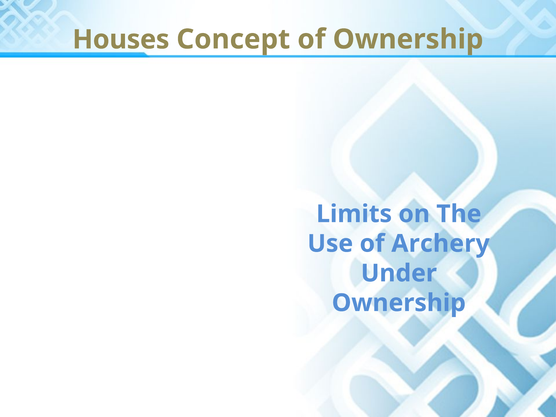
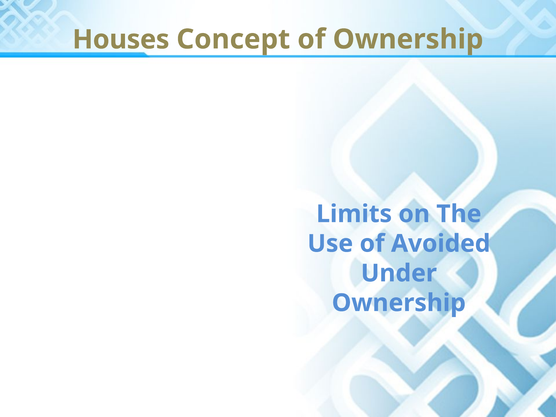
Archery: Archery -> Avoided
